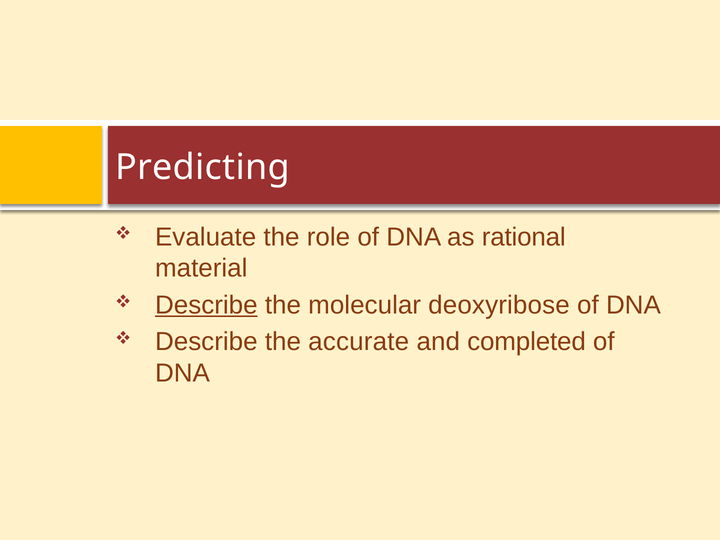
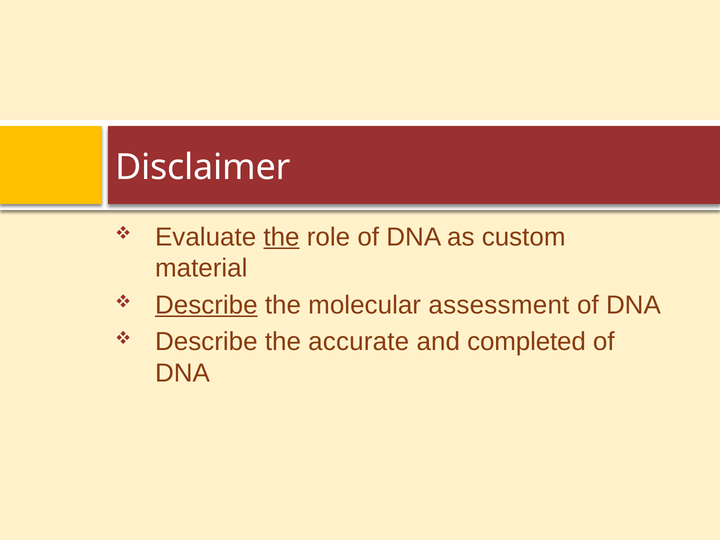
Predicting: Predicting -> Disclaimer
the at (282, 237) underline: none -> present
rational: rational -> custom
deoxyribose: deoxyribose -> assessment
